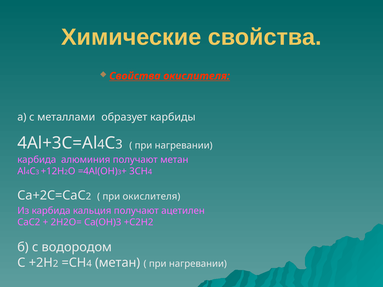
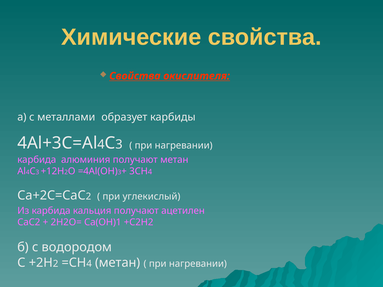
при окислителя: окислителя -> углекислый
Ca(OH)3: Ca(OH)3 -> Ca(OH)1
